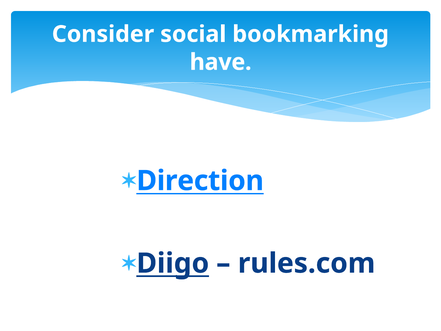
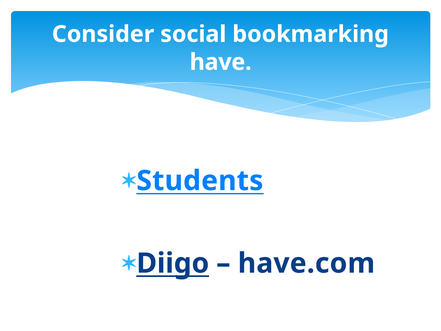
Direction: Direction -> Students
rules.com: rules.com -> have.com
